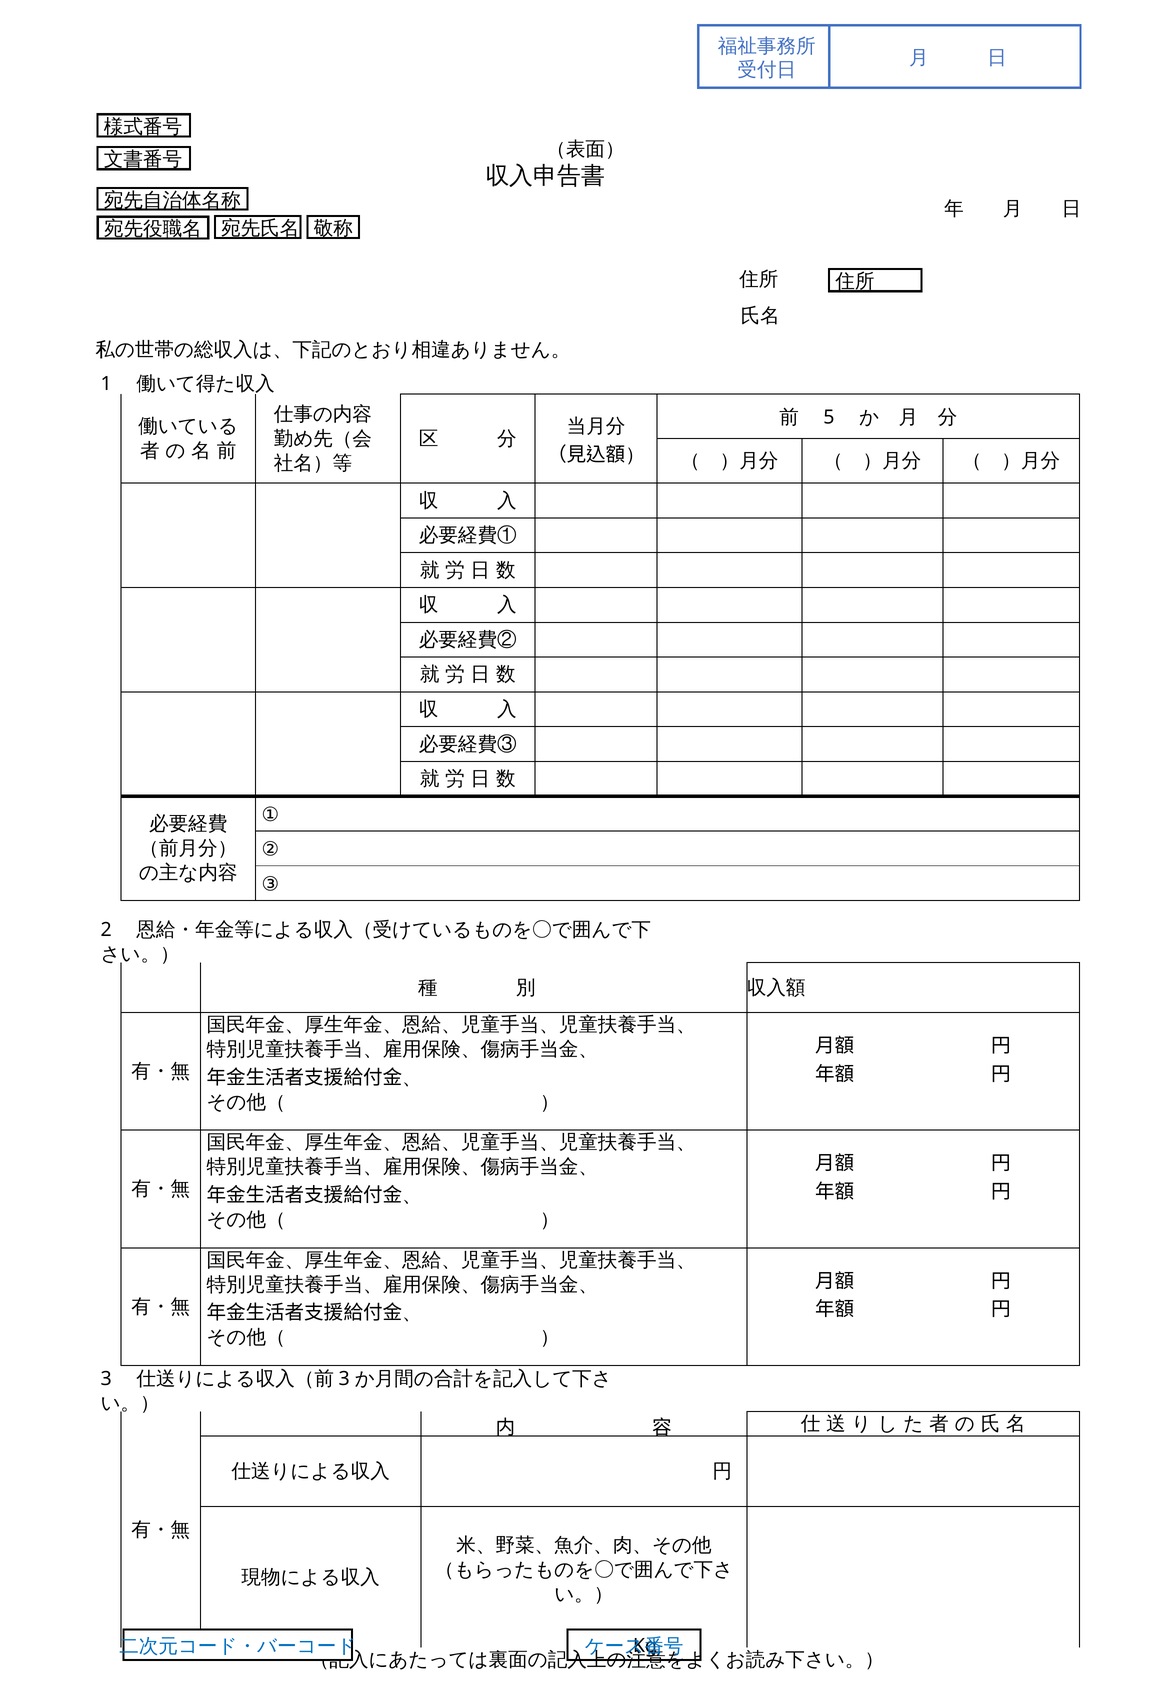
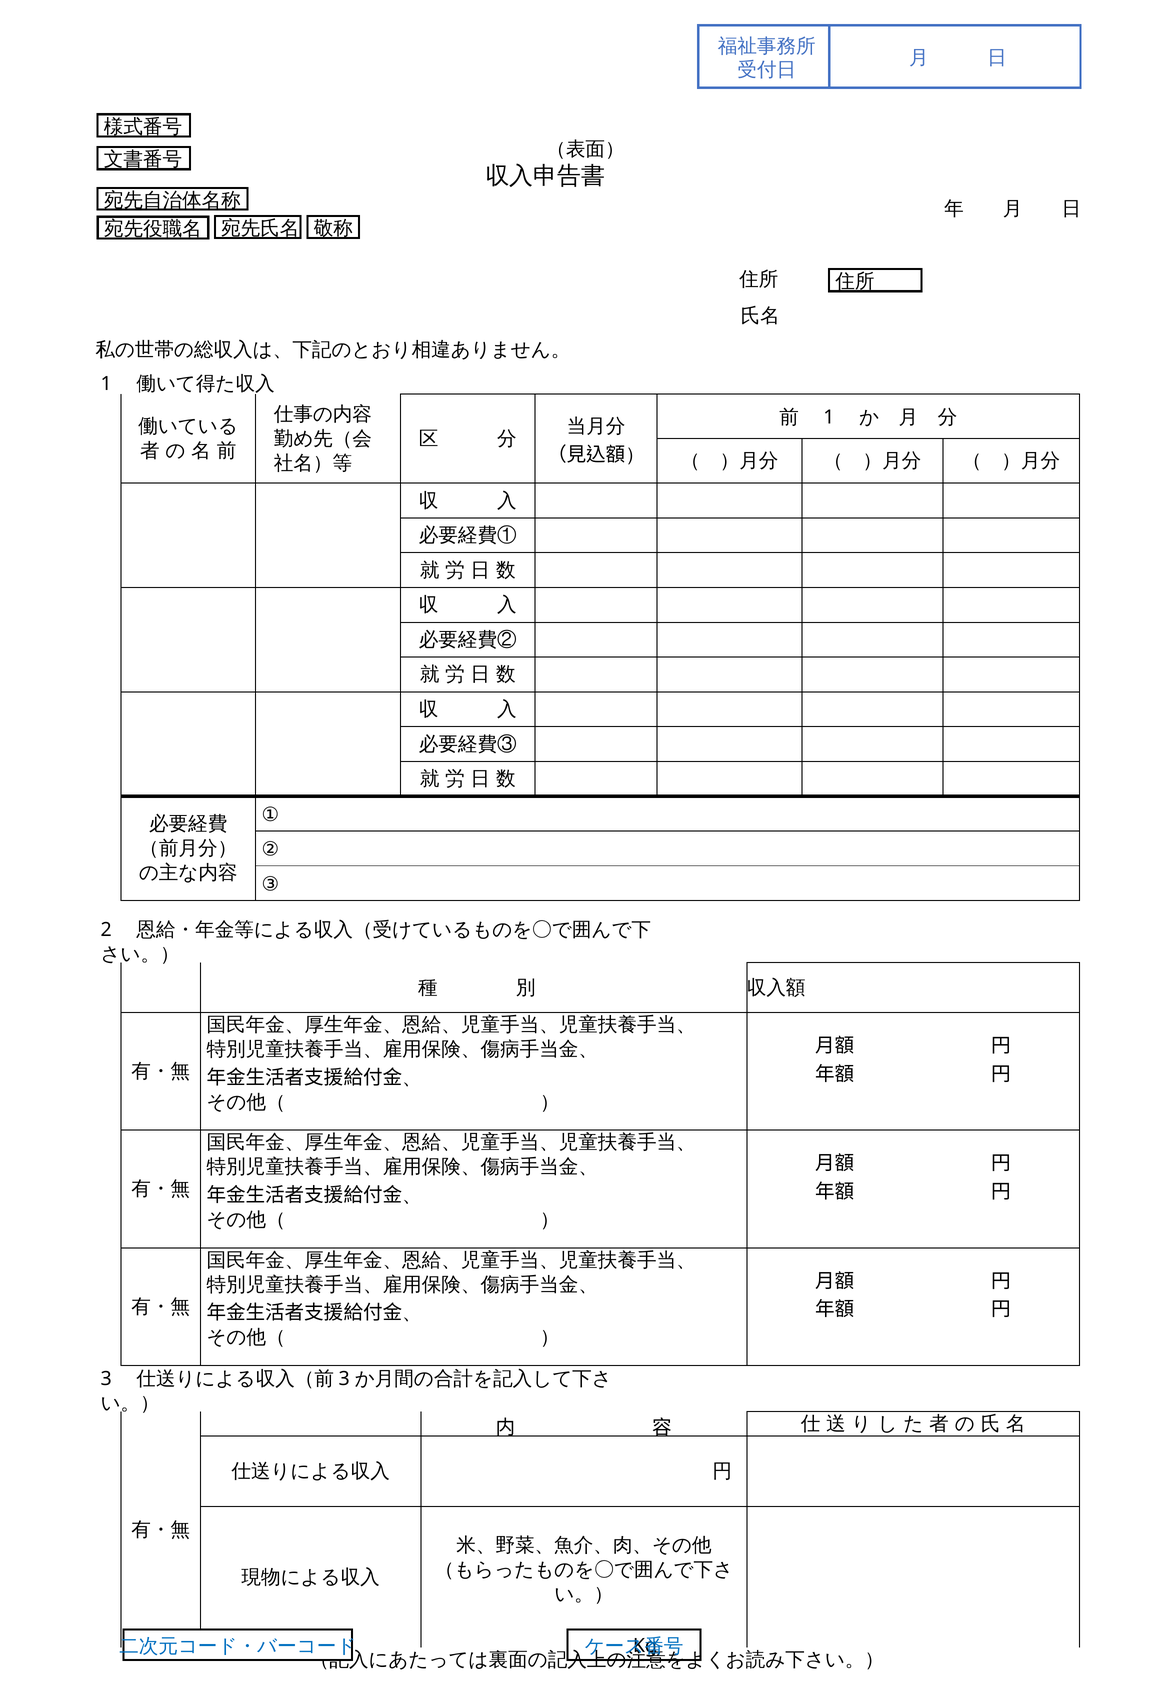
5 at (829, 417): 5 -> 1
